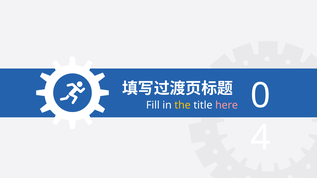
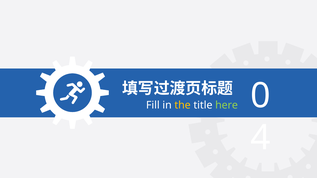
here colour: pink -> light green
